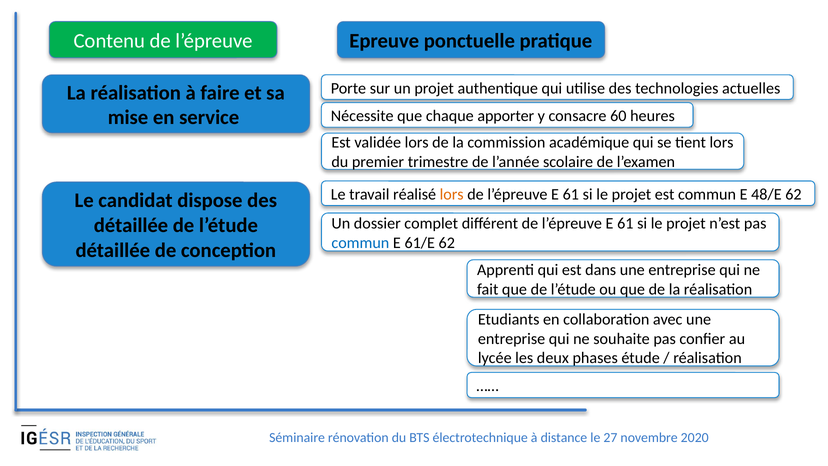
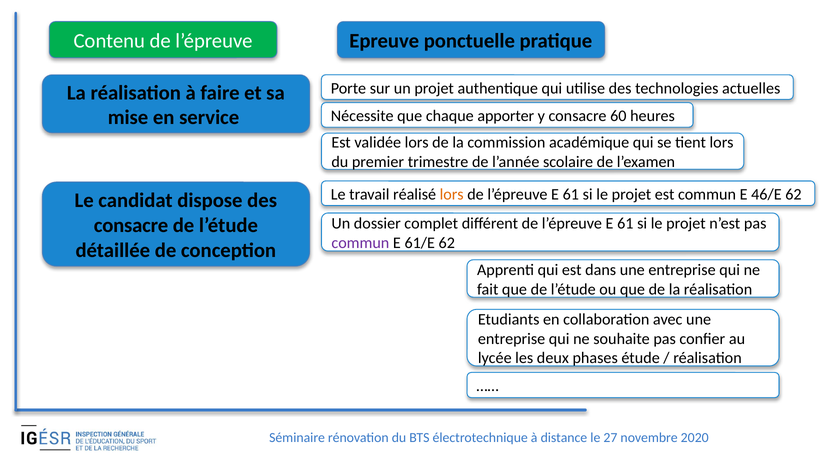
48/E: 48/E -> 46/E
détaillée at (131, 225): détaillée -> consacre
commun at (360, 243) colour: blue -> purple
